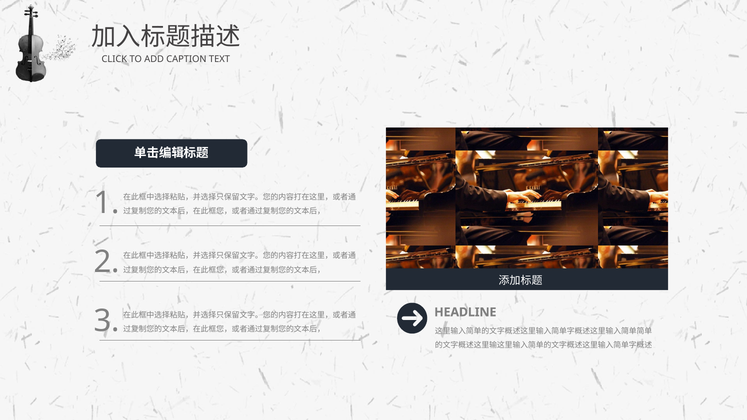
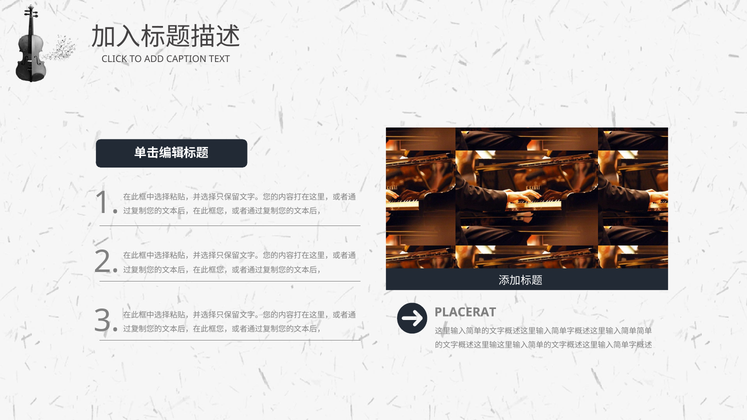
HEADLINE: HEADLINE -> PLACERAT
